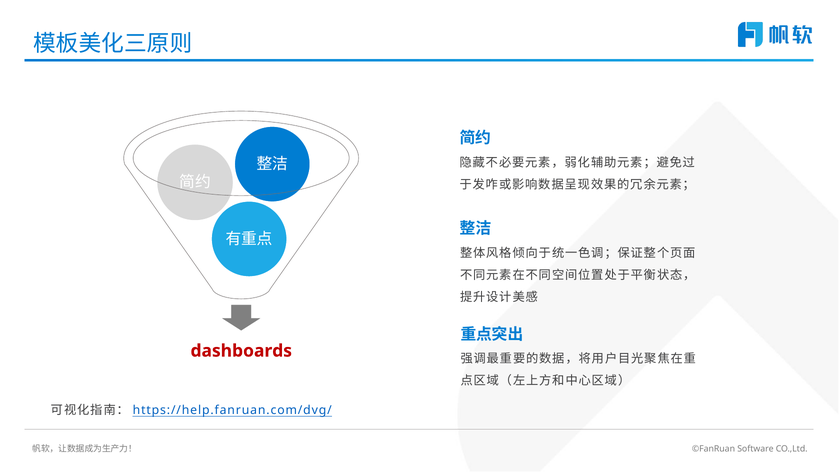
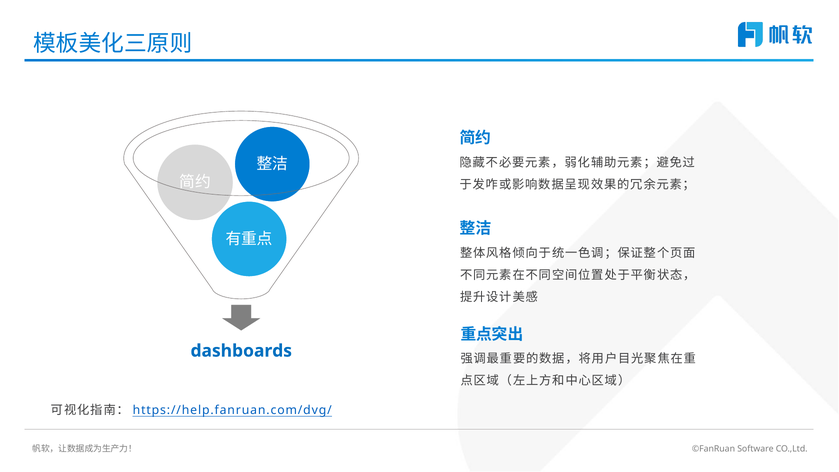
dashboards colour: red -> blue
